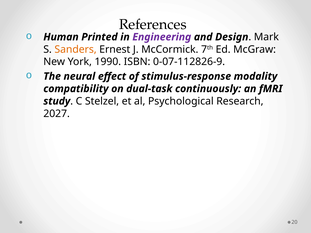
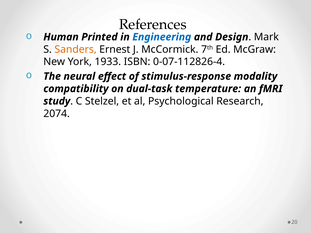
Engineering colour: purple -> blue
1990: 1990 -> 1933
0-07-112826-9: 0-07-112826-9 -> 0-07-112826-4
continuously: continuously -> temperature
2027: 2027 -> 2074
